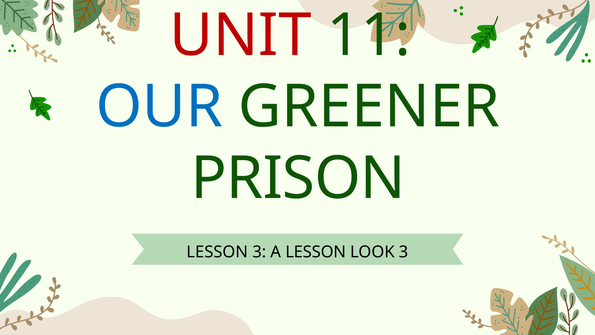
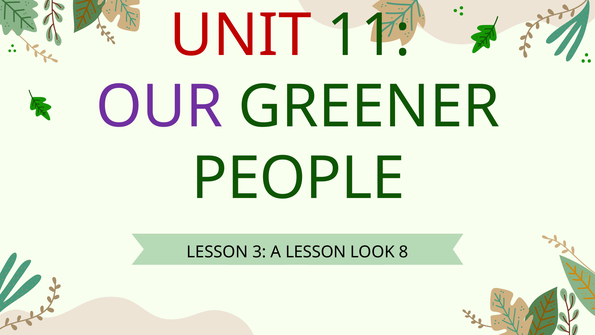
OUR colour: blue -> purple
PRISON: PRISON -> PEOPLE
LOOK 3: 3 -> 8
